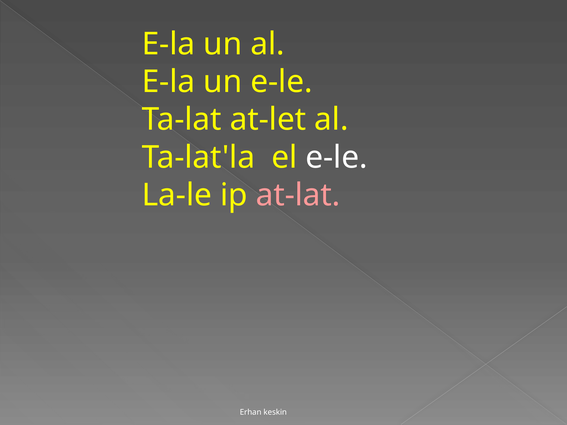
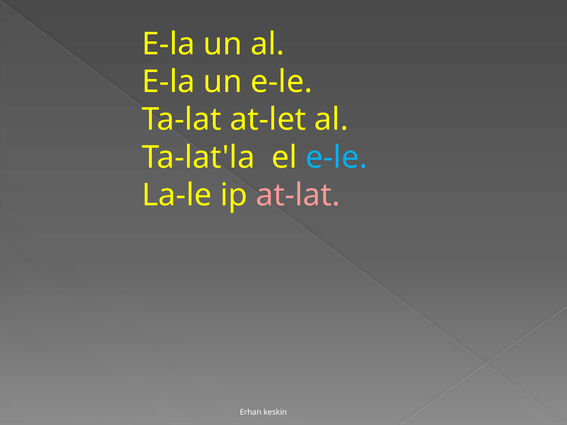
e-le at (337, 157) colour: white -> light blue
